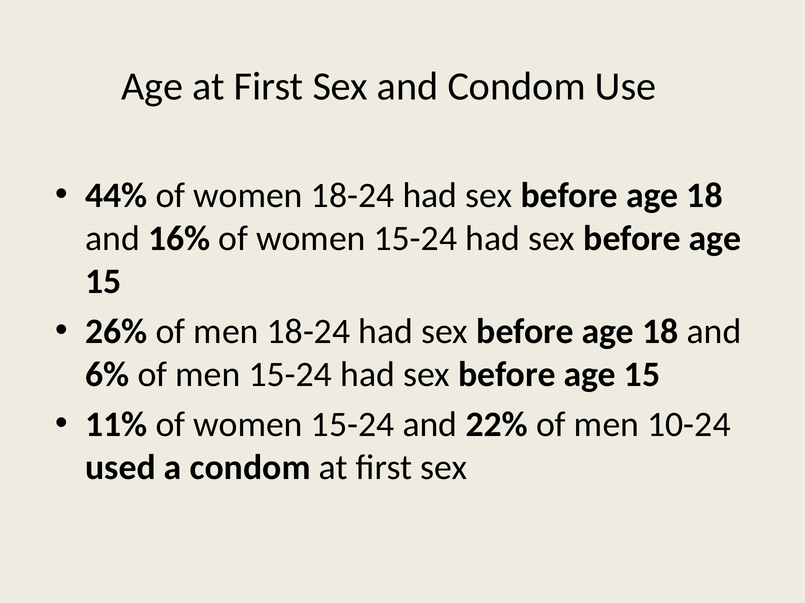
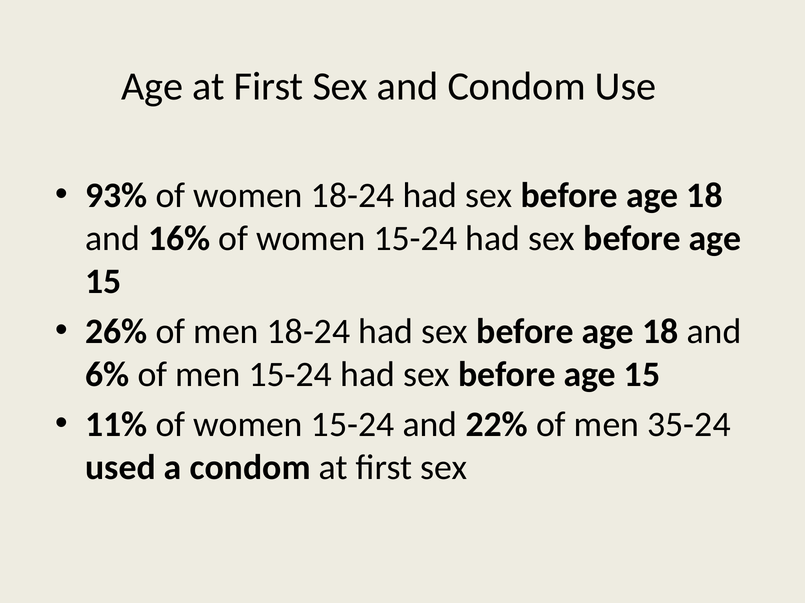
44%: 44% -> 93%
10-24: 10-24 -> 35-24
